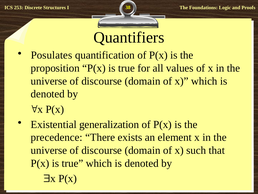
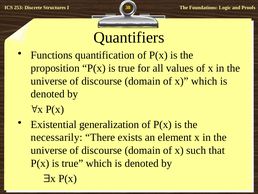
Posulates: Posulates -> Functions
precedence: precedence -> necessarily
